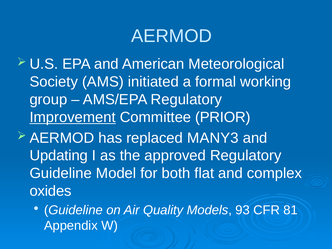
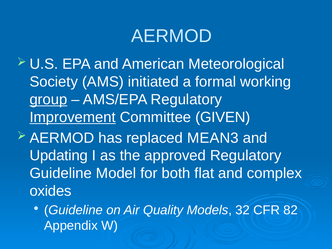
group underline: none -> present
PRIOR: PRIOR -> GIVEN
MANY3: MANY3 -> MEAN3
93: 93 -> 32
81: 81 -> 82
